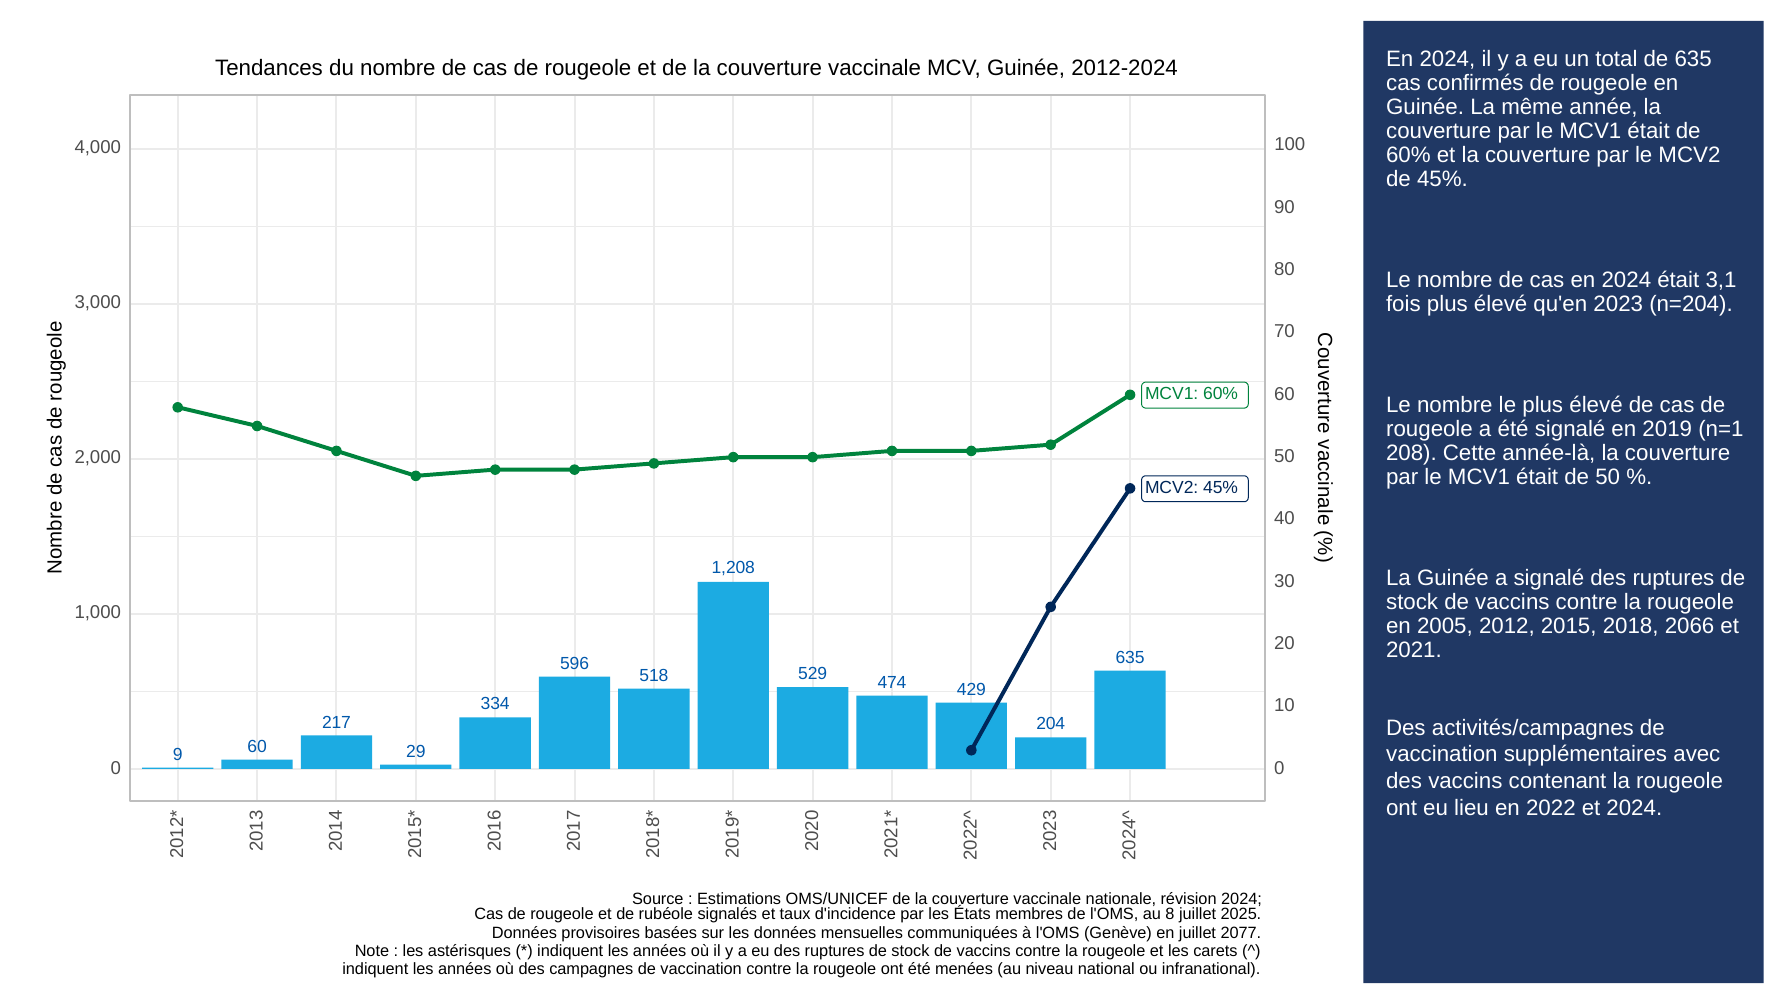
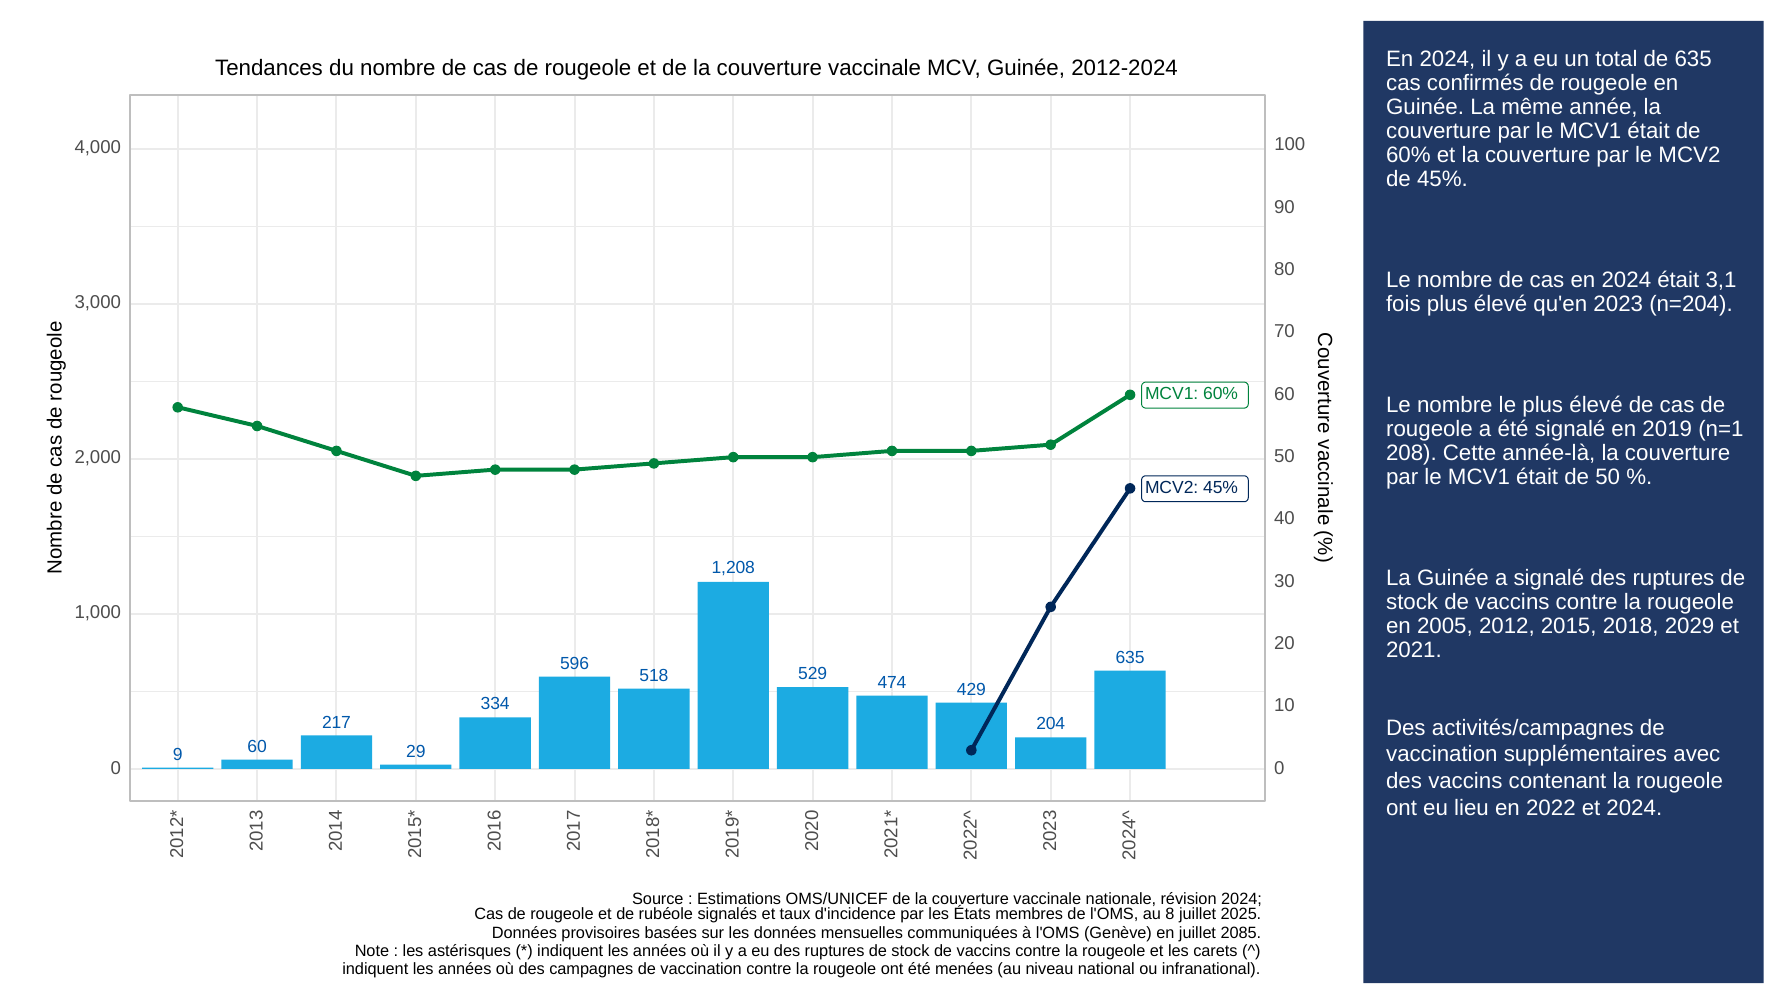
2066: 2066 -> 2029
2077: 2077 -> 2085
